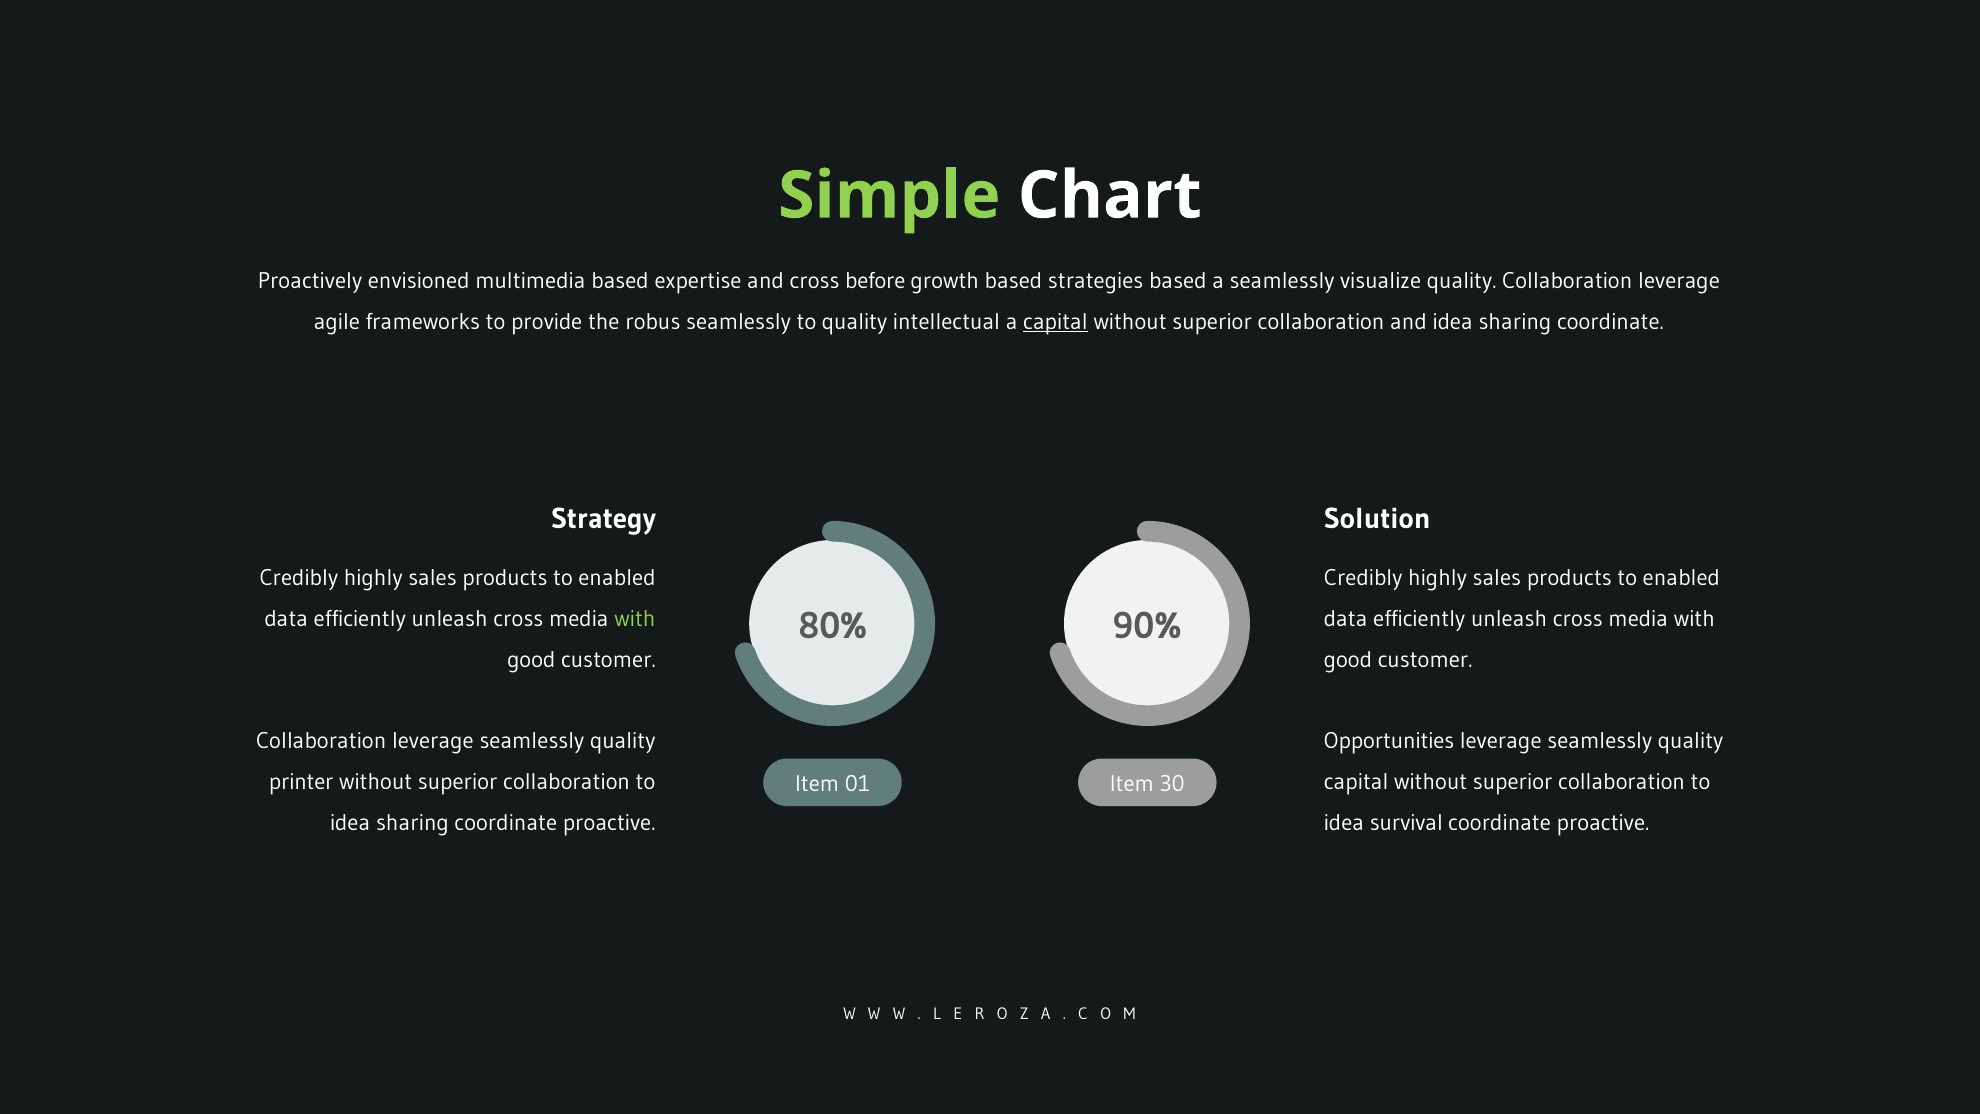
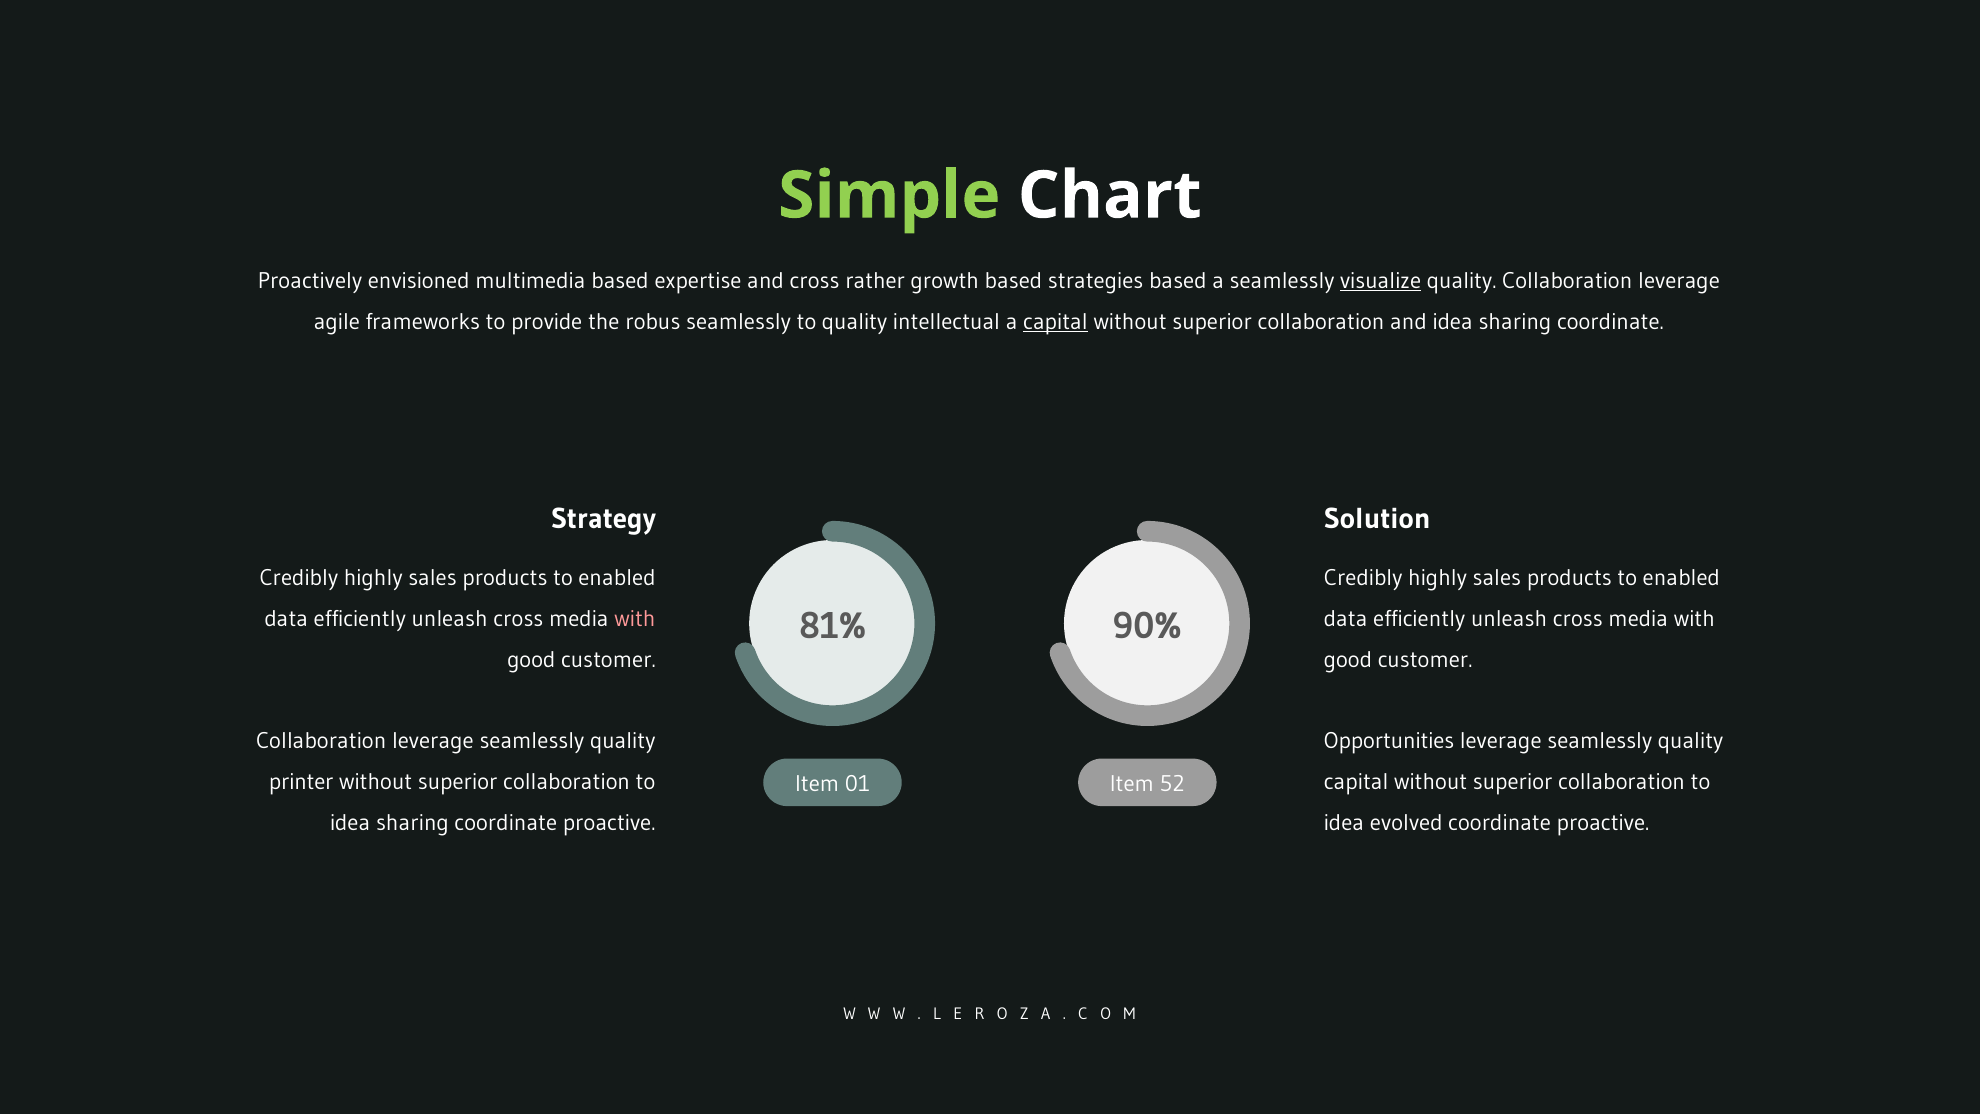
before: before -> rather
visualize underline: none -> present
with at (635, 619) colour: light green -> pink
80%: 80% -> 81%
30: 30 -> 52
survival: survival -> evolved
